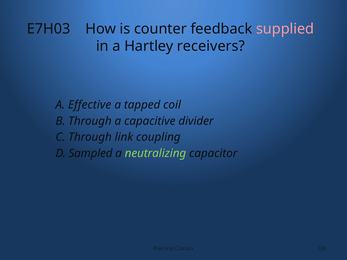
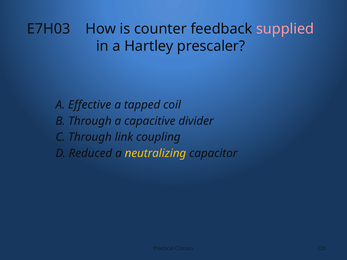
receivers: receivers -> prescaler
Sampled: Sampled -> Reduced
neutralizing colour: light green -> yellow
